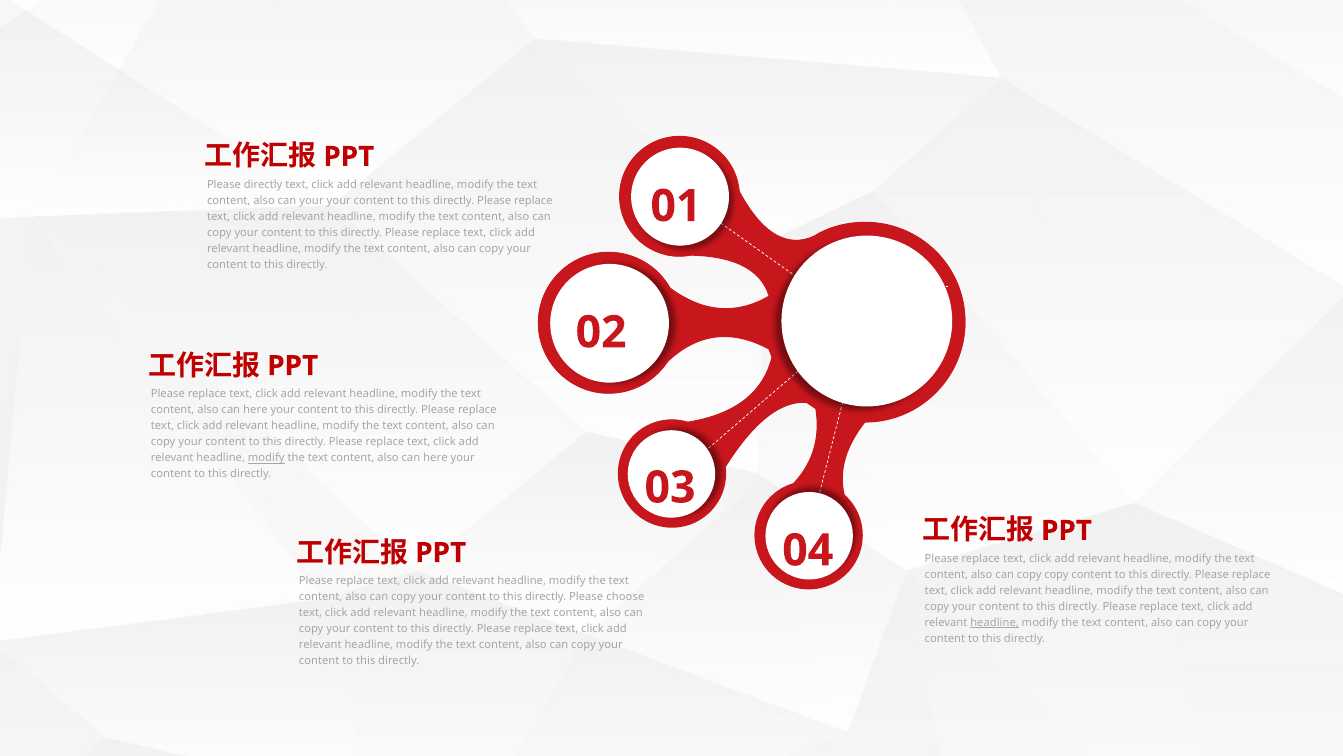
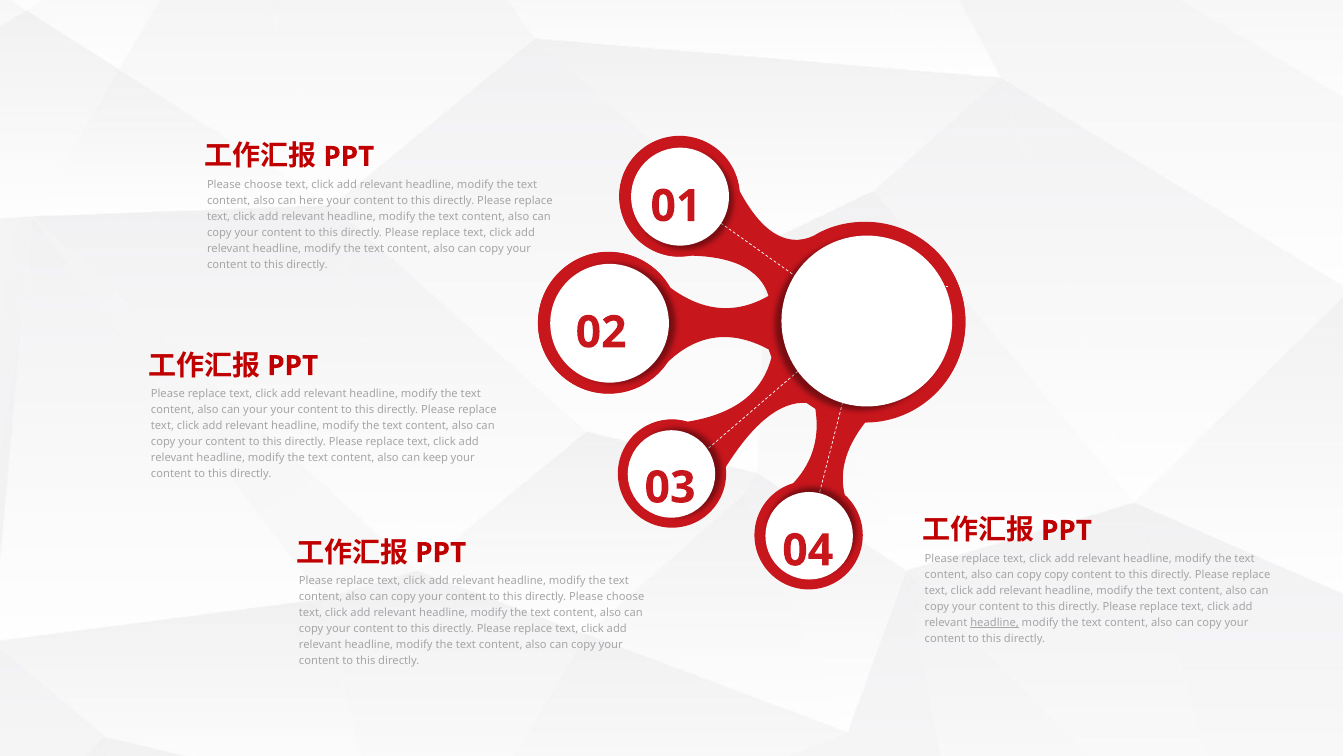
directly at (263, 185): directly -> choose
can your: your -> here
here at (255, 410): here -> your
modify at (266, 458) underline: present -> none
here at (435, 458): here -> keep
